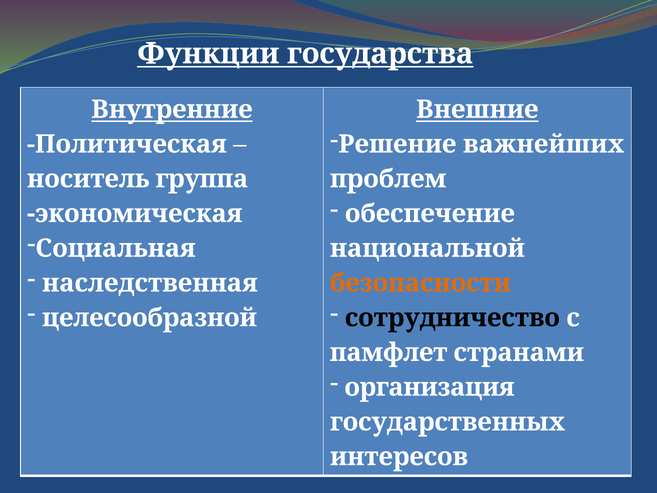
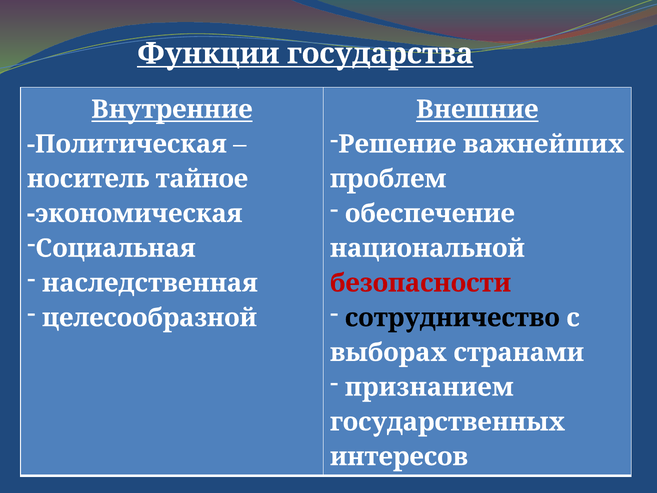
группа: группа -> тайное
безопасности colour: orange -> red
памфлет: памфлет -> выборах
организация: организация -> признанием
